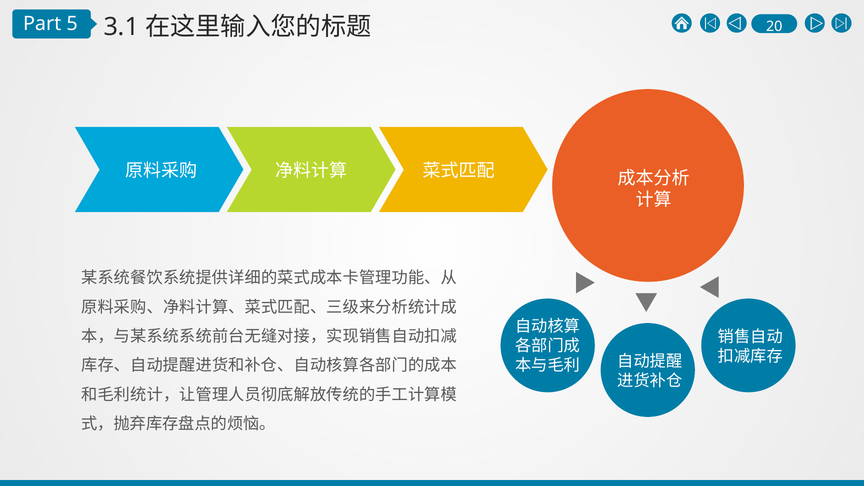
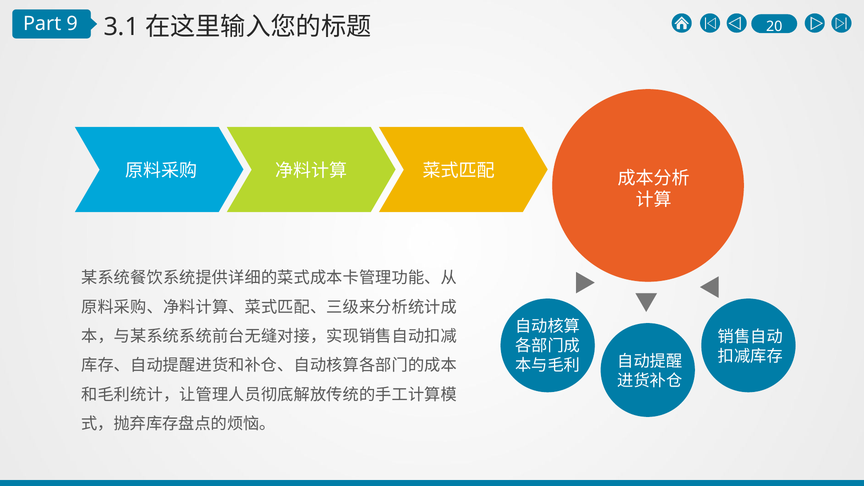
5: 5 -> 9
